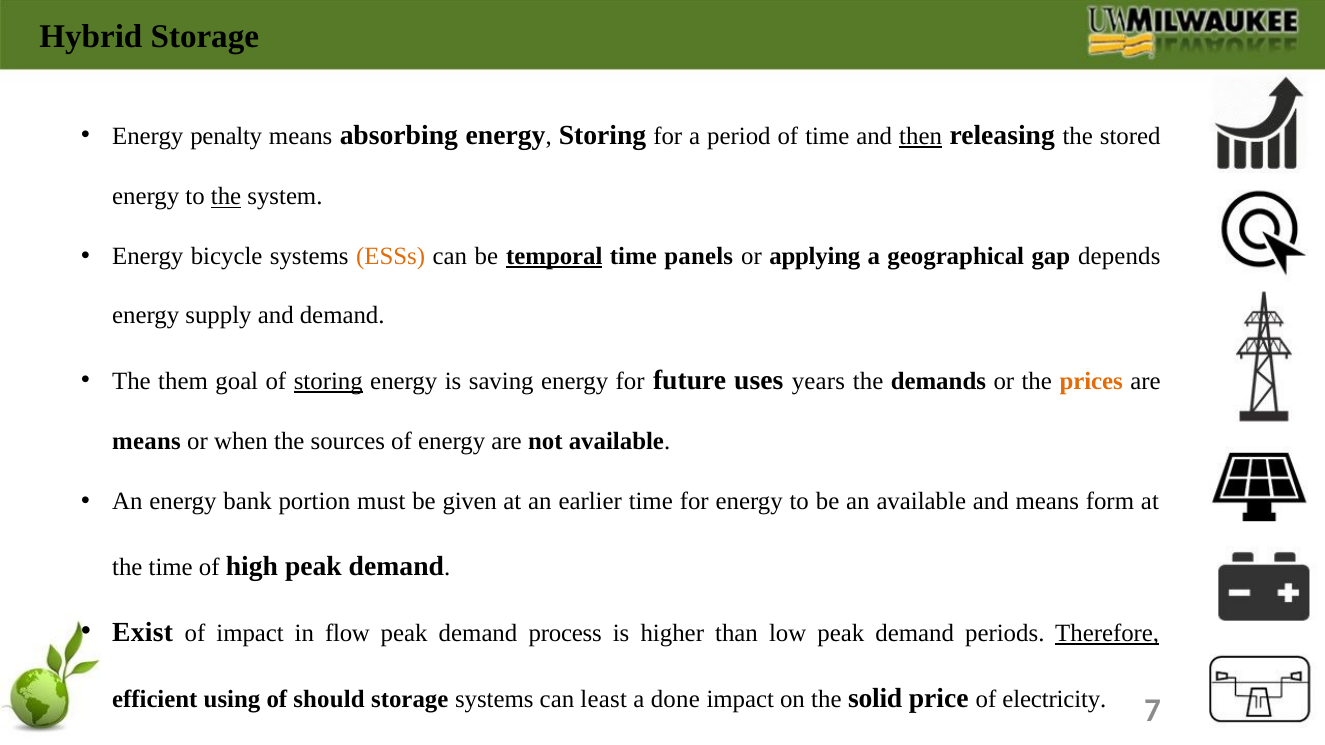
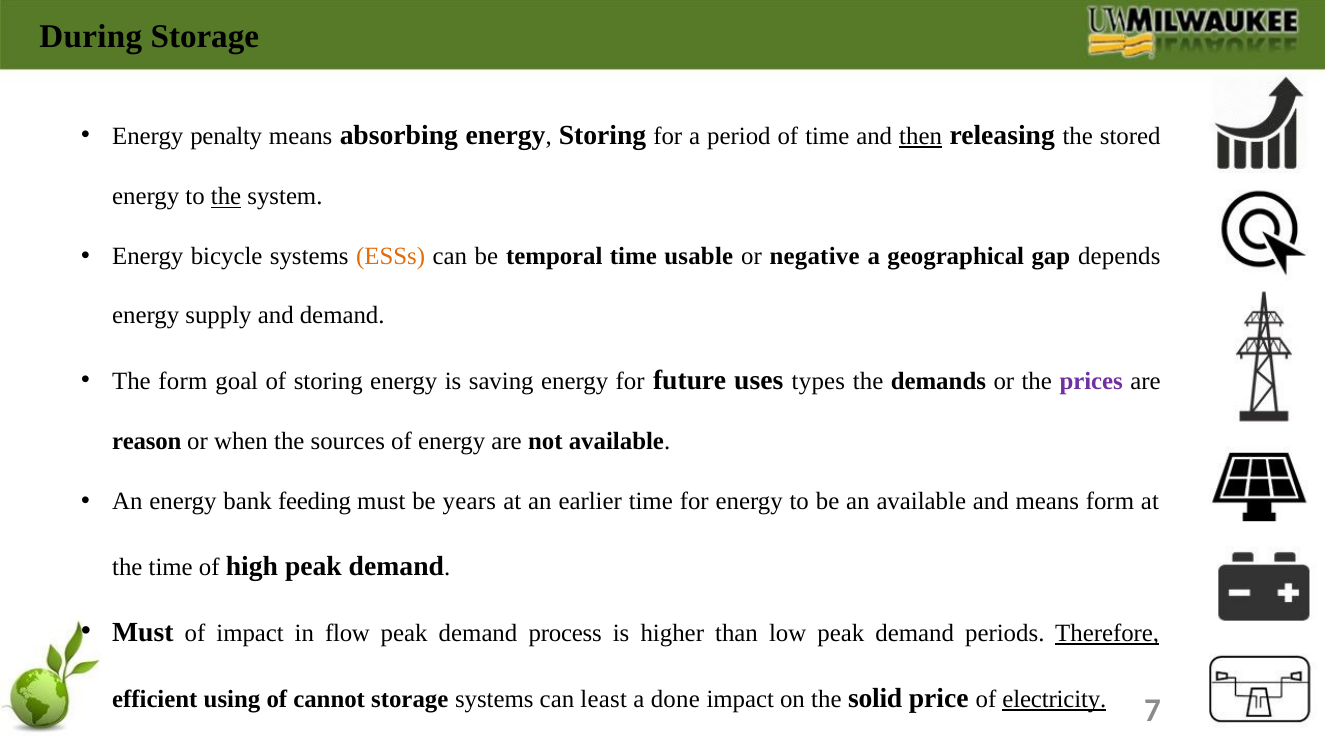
Hybrid: Hybrid -> During
temporal underline: present -> none
panels: panels -> usable
applying: applying -> negative
The them: them -> form
storing at (328, 382) underline: present -> none
years: years -> types
prices colour: orange -> purple
means at (147, 442): means -> reason
portion: portion -> feeding
given: given -> years
Exist at (143, 633): Exist -> Must
should: should -> cannot
electricity underline: none -> present
